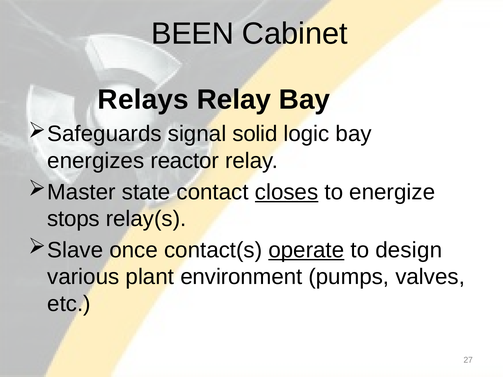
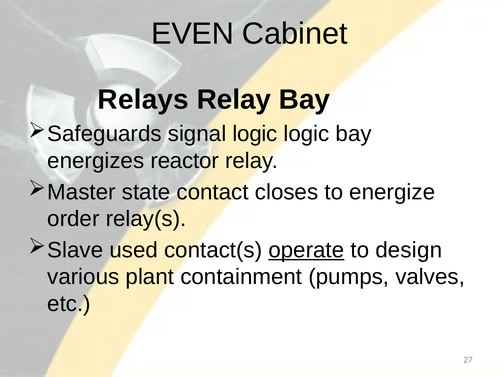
BEEN: BEEN -> EVEN
signal solid: solid -> logic
closes underline: present -> none
stops: stops -> order
once: once -> used
environment: environment -> containment
